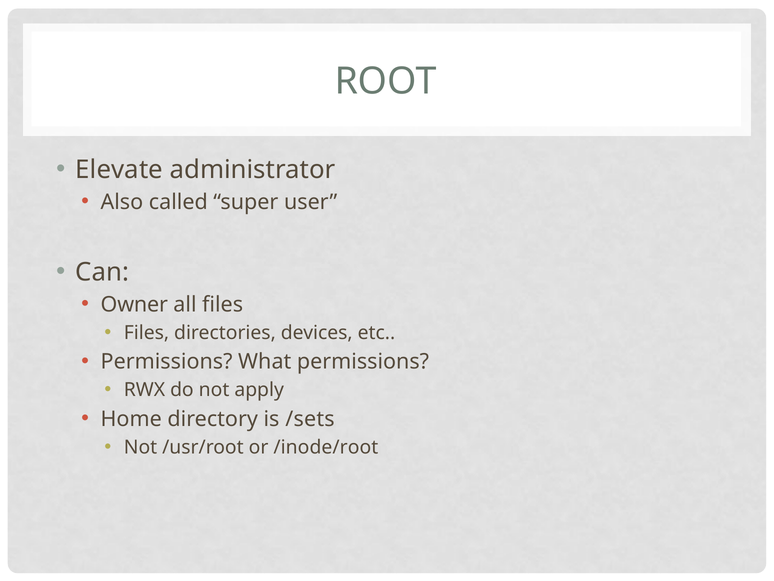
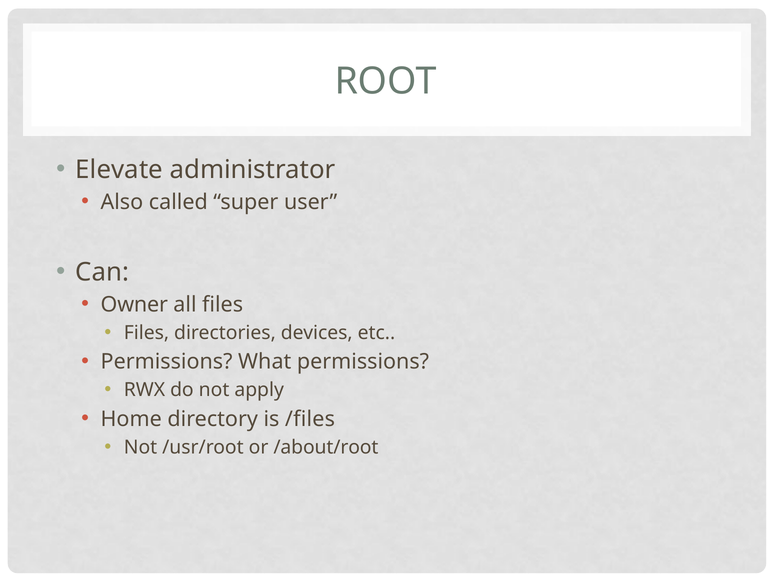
/sets: /sets -> /files
/inode/root: /inode/root -> /about/root
